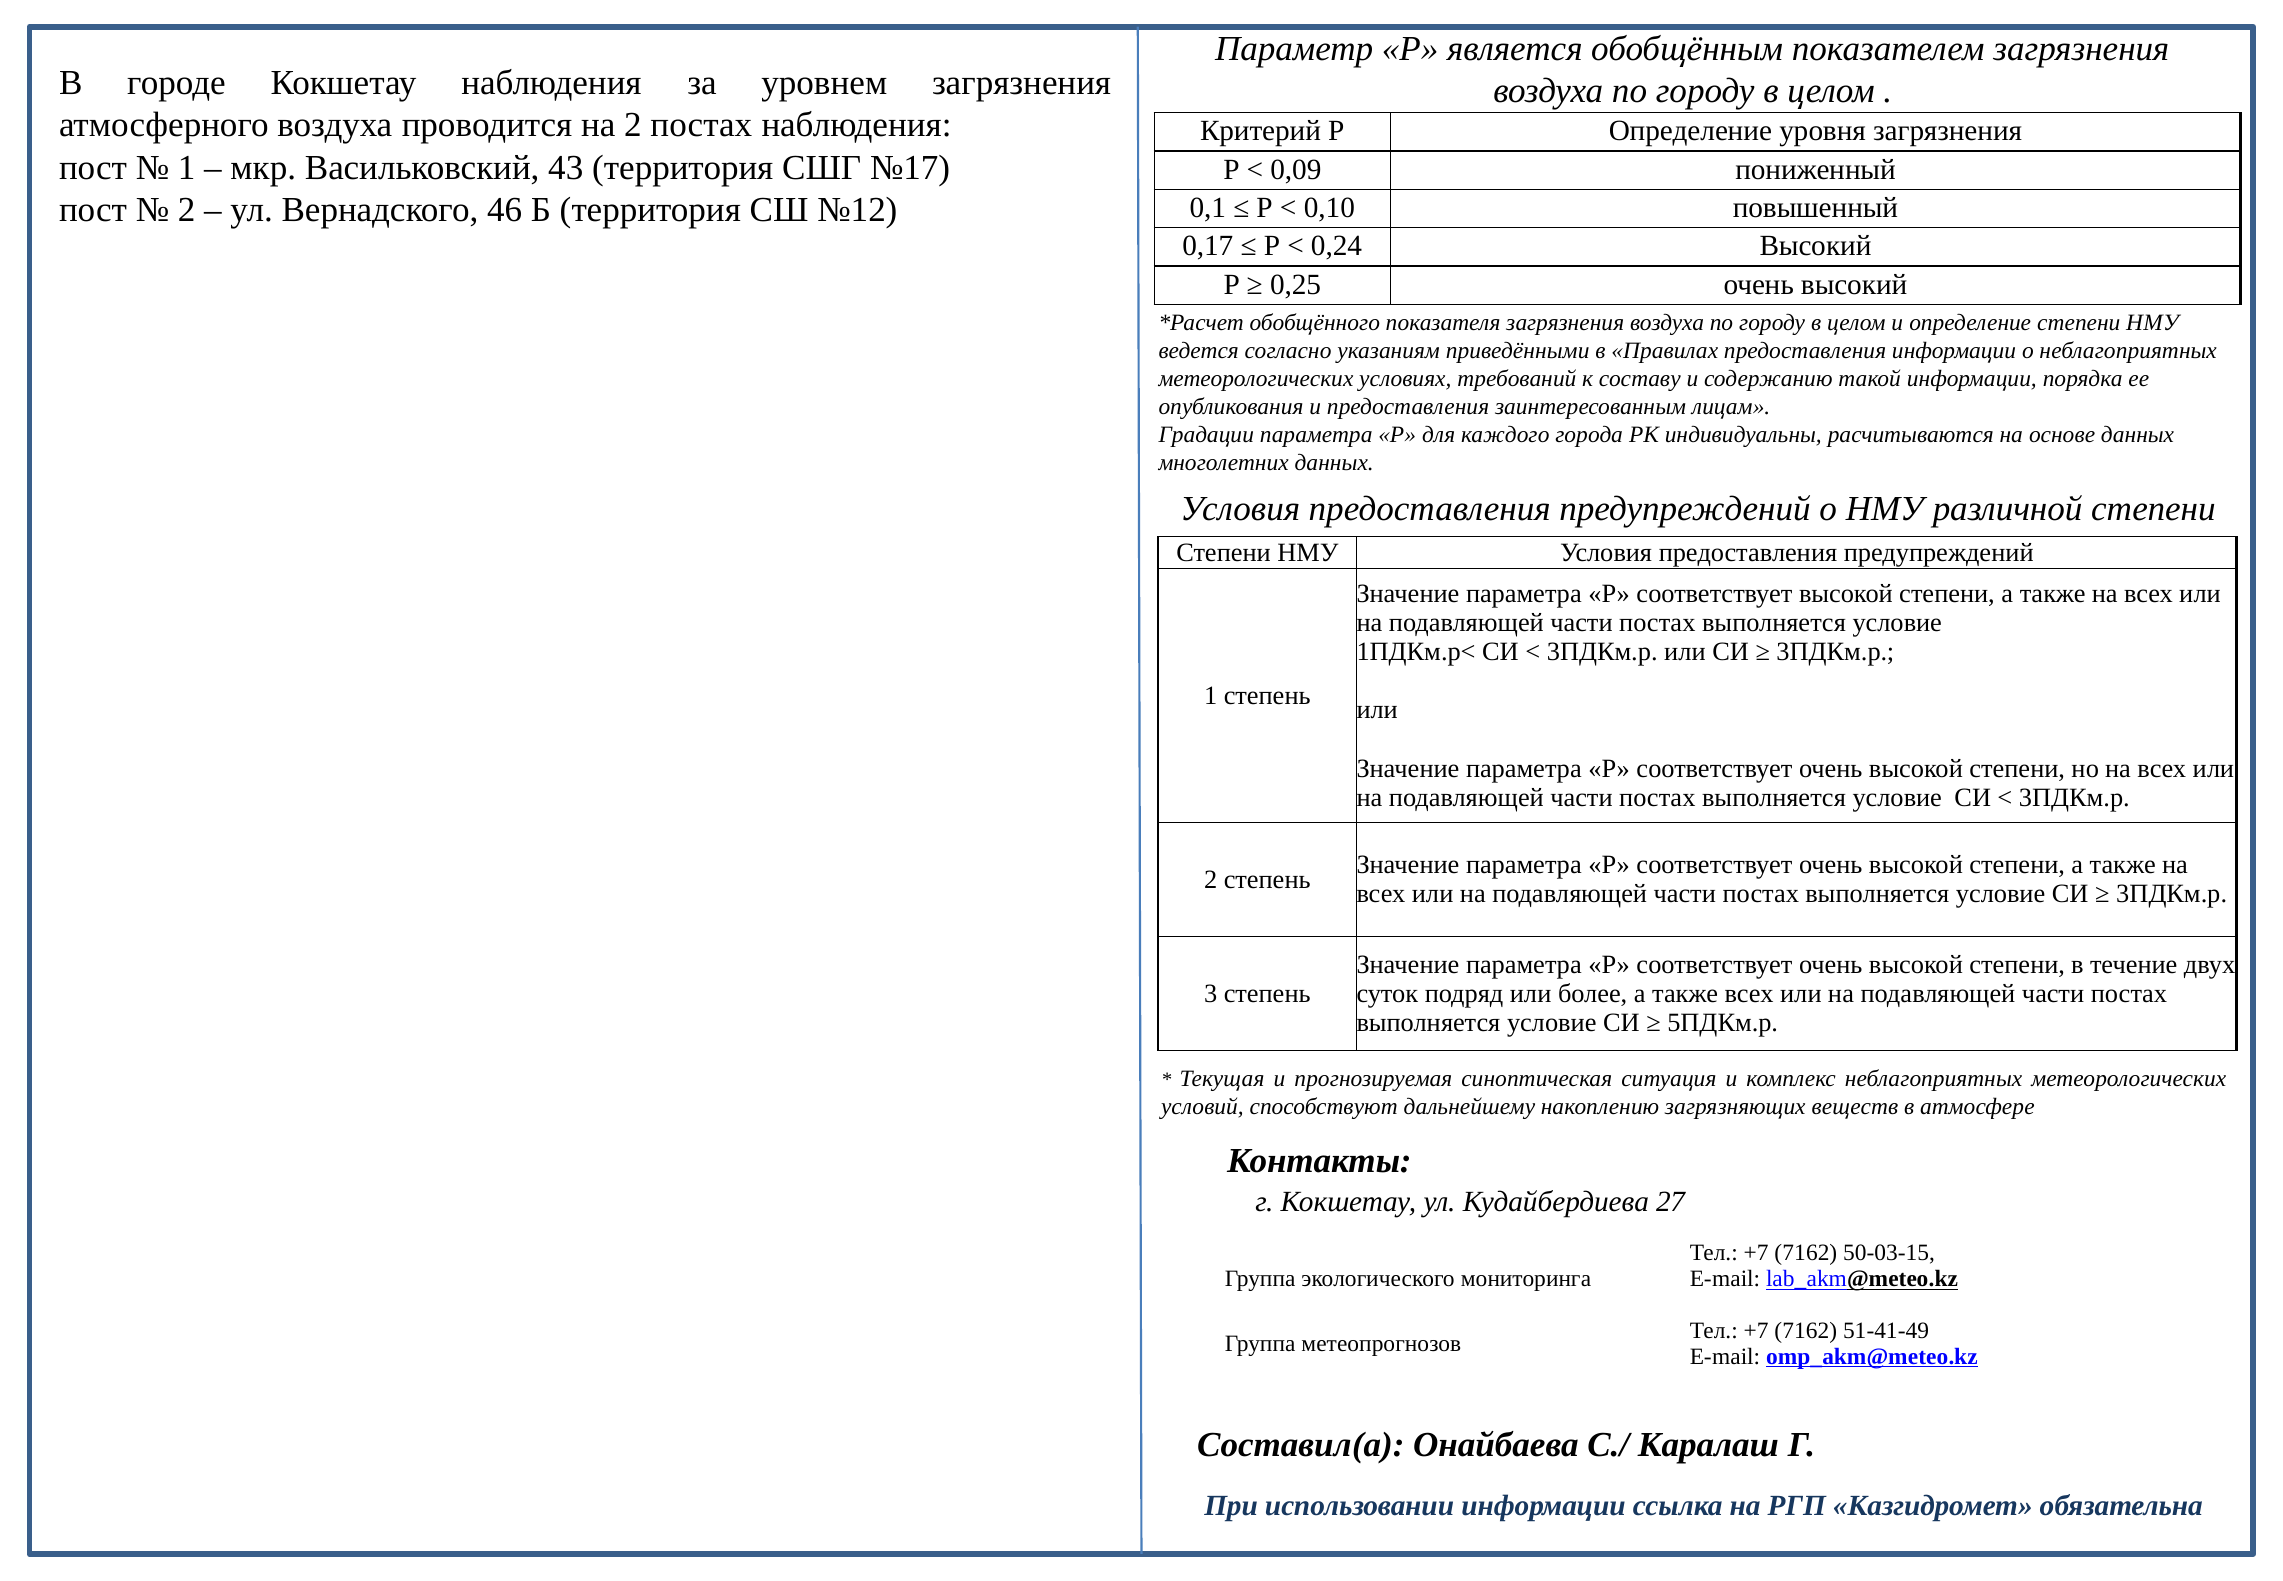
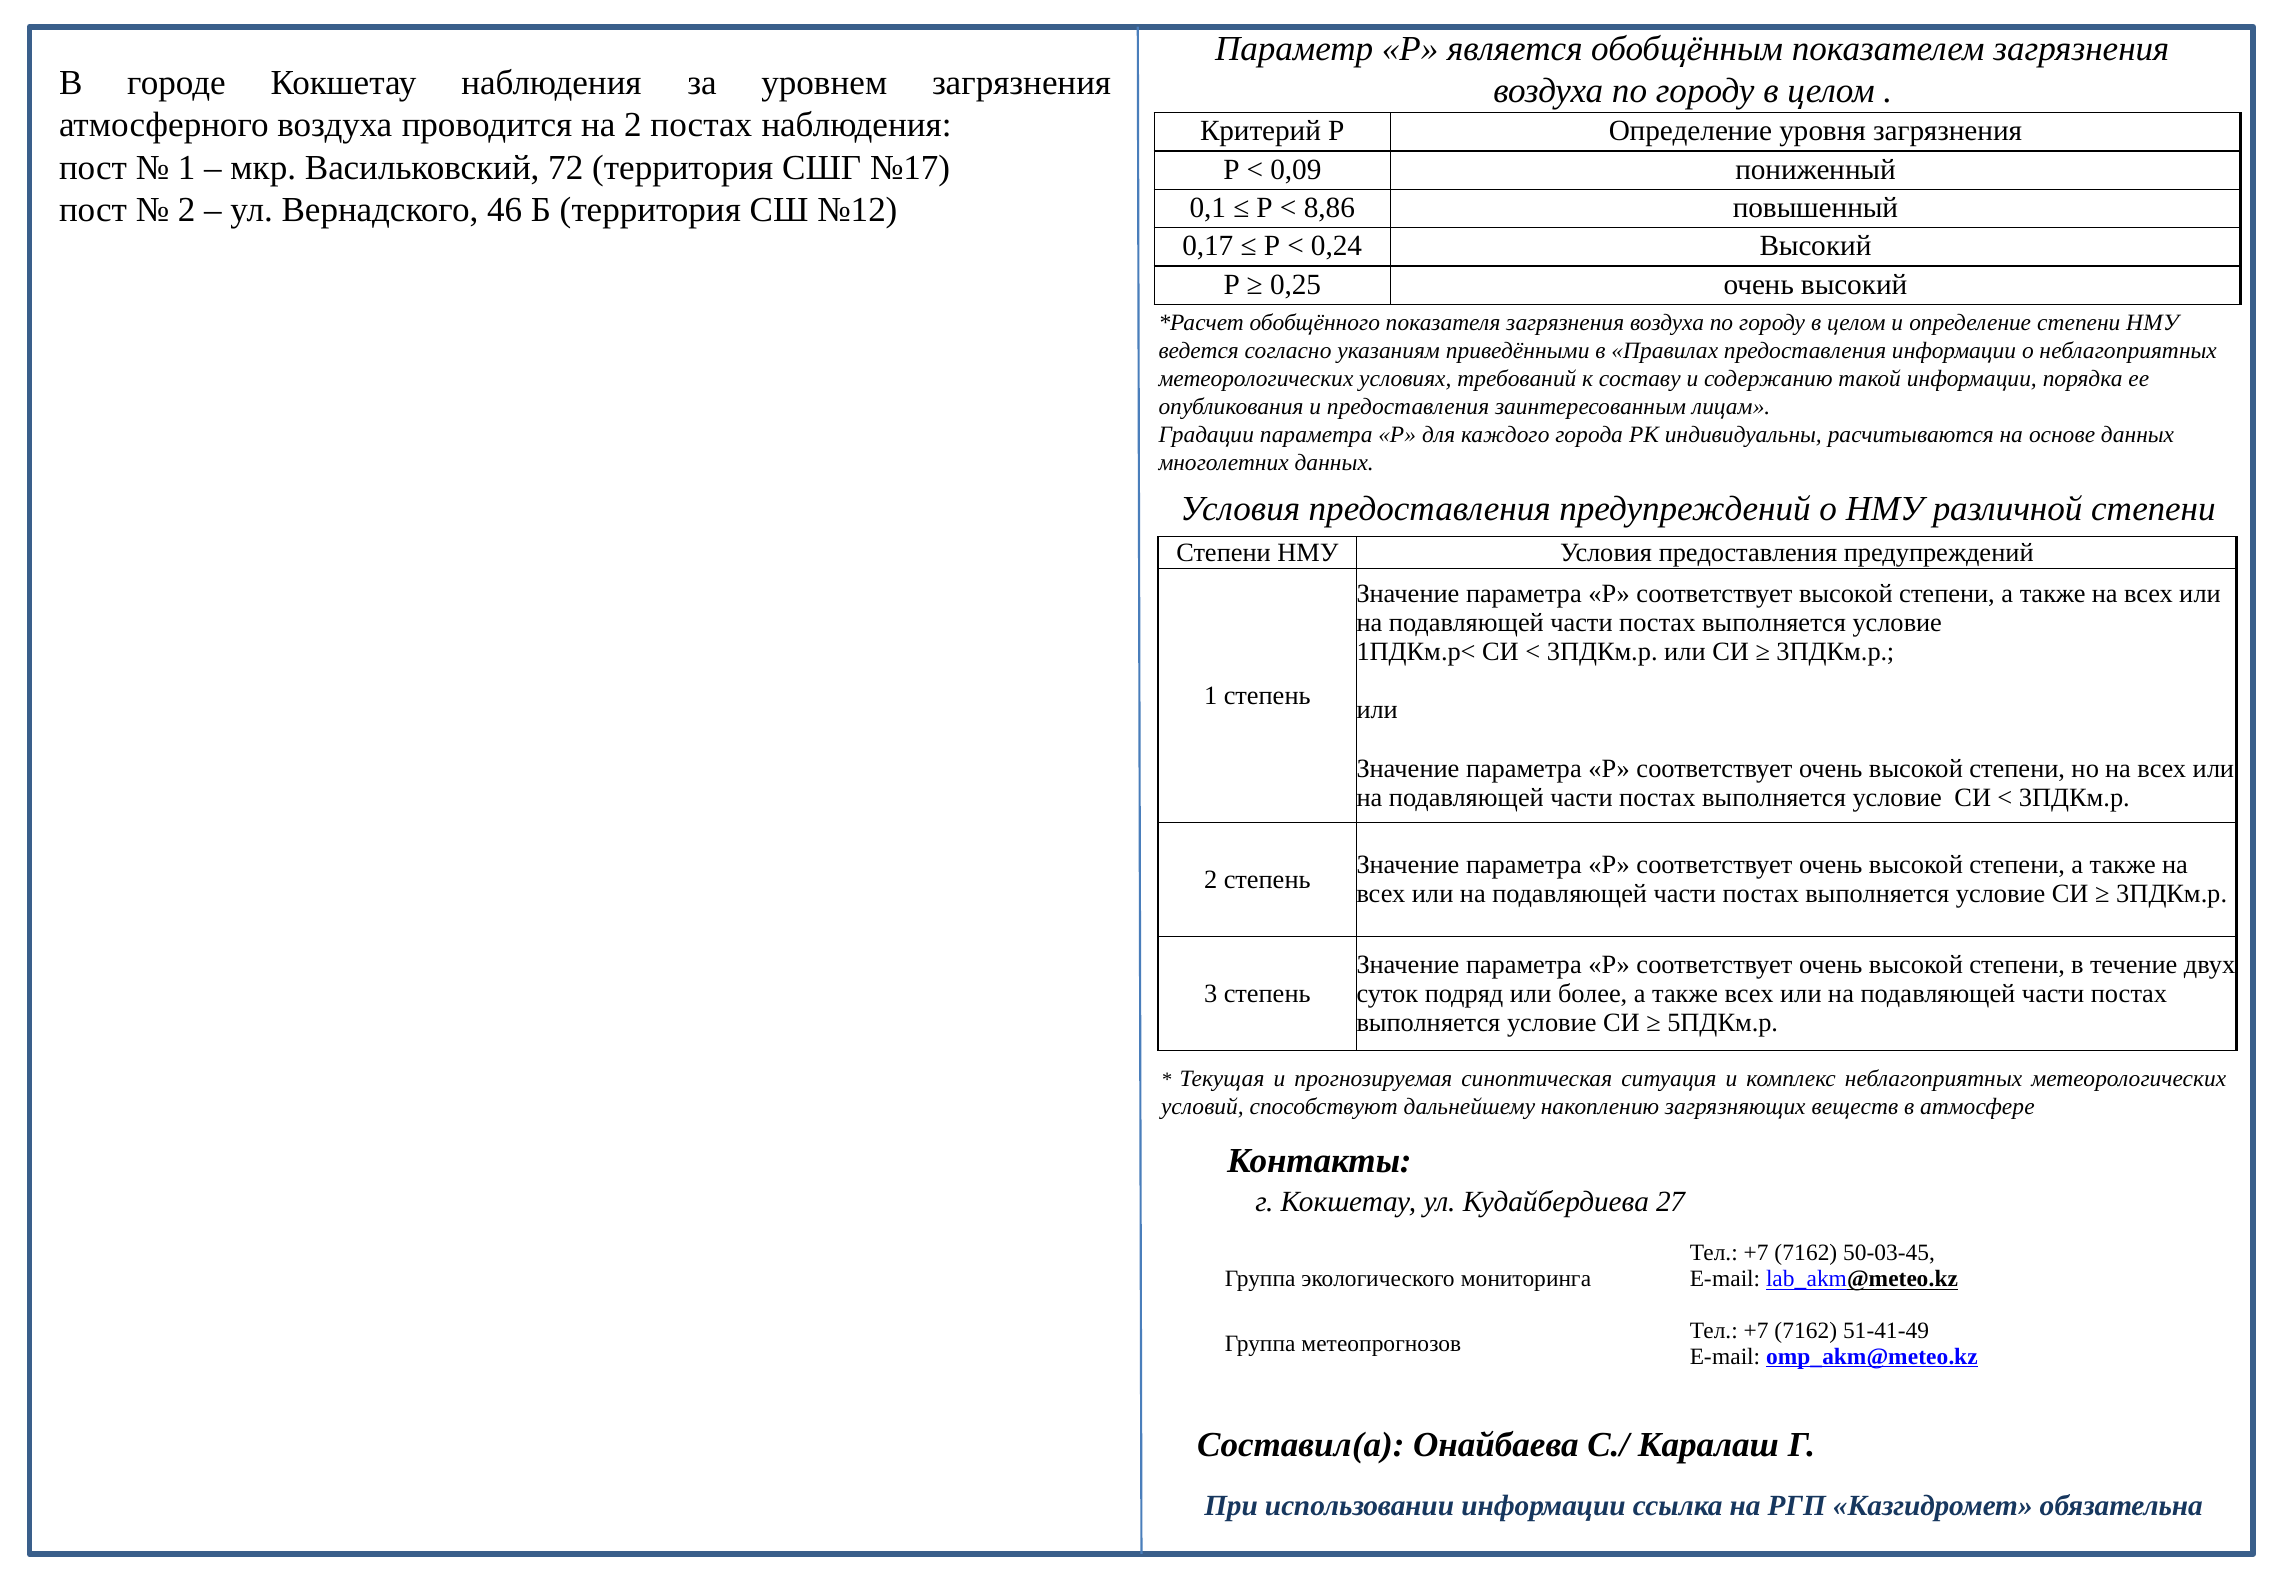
43: 43 -> 72
0,10: 0,10 -> 8,86
50-03-15: 50-03-15 -> 50-03-45
